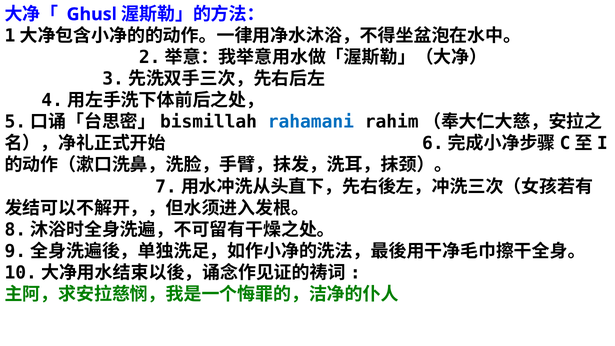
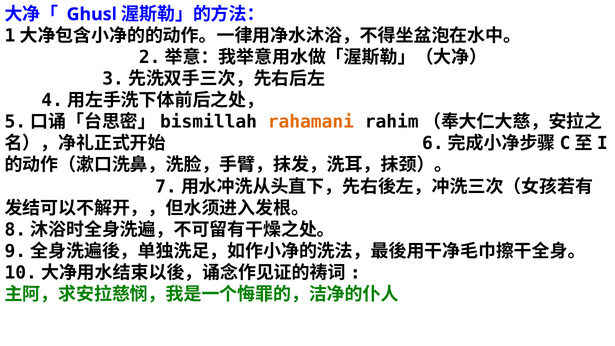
rahamani colour: blue -> orange
